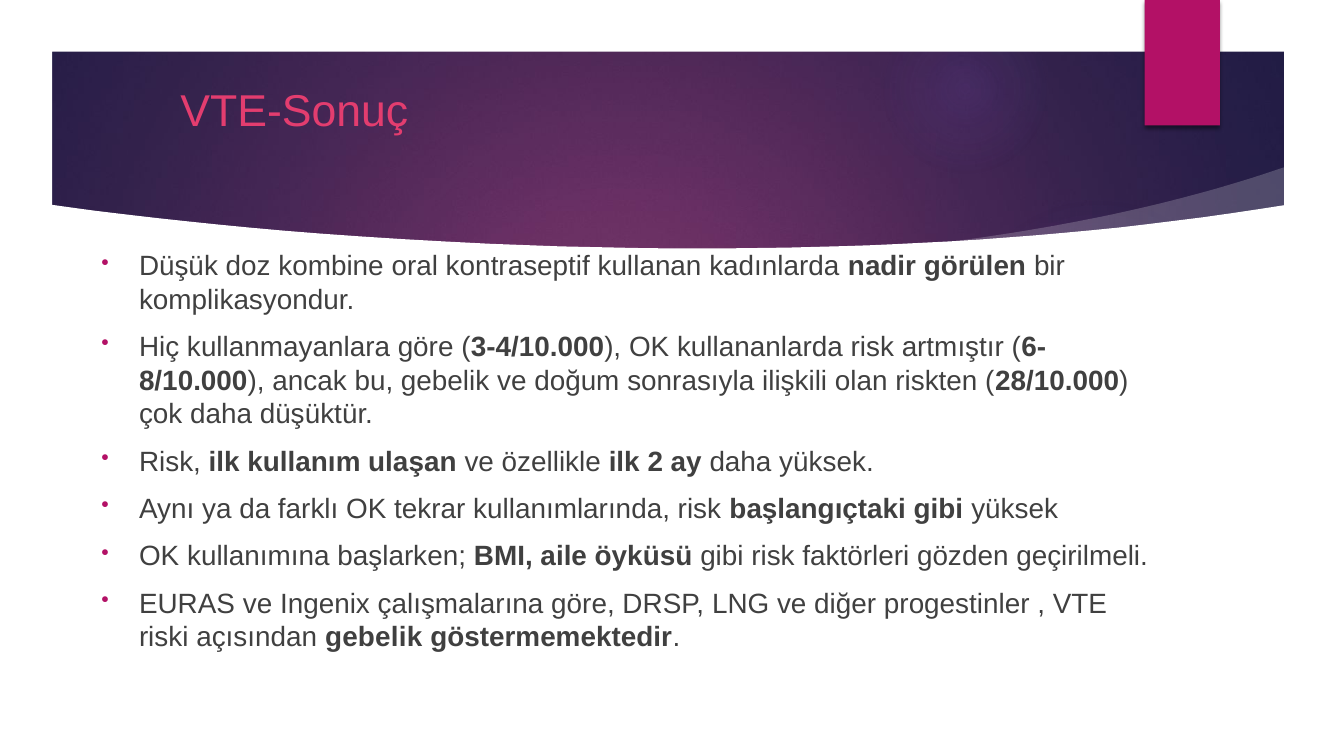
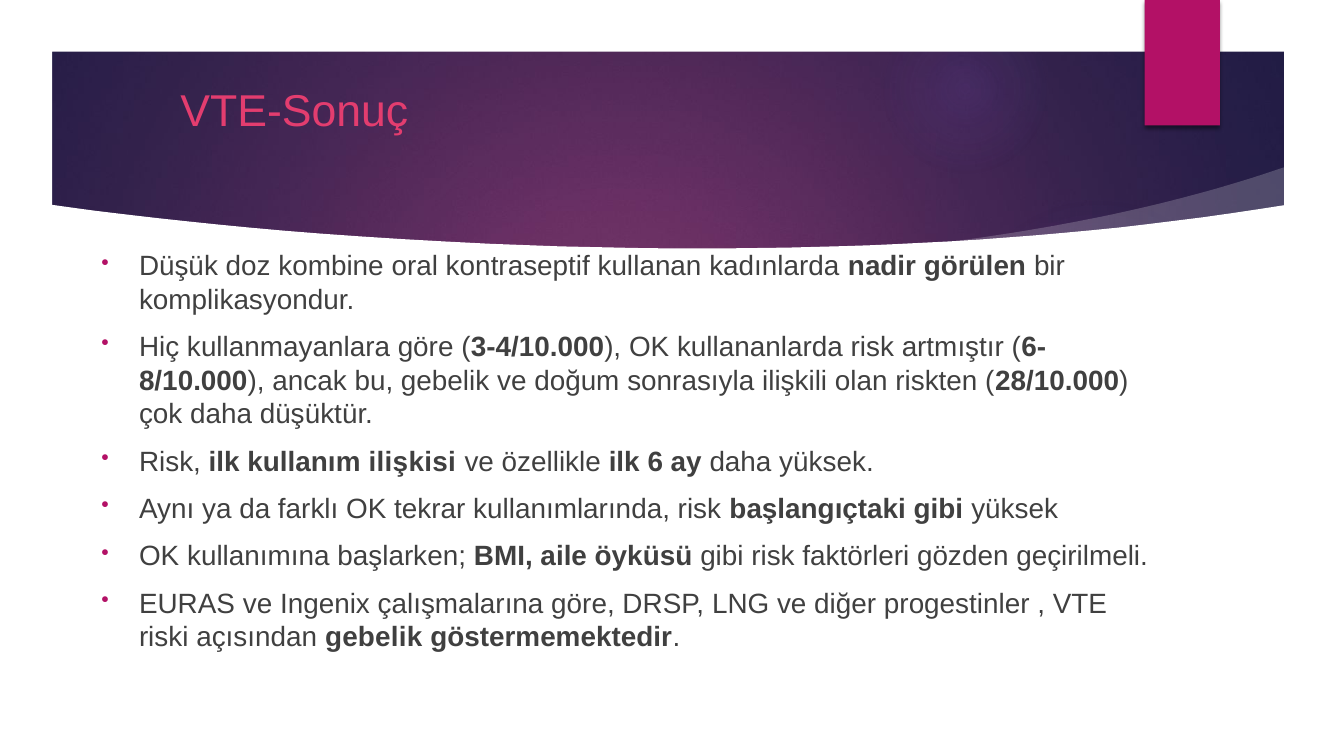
ulaşan: ulaşan -> ilişkisi
2: 2 -> 6
